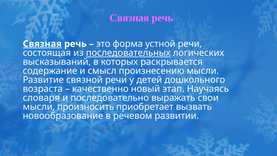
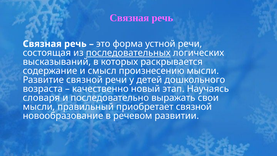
Связная at (42, 44) underline: present -> none
произносить: произносить -> правильный
приобретает вызвать: вызвать -> связной
